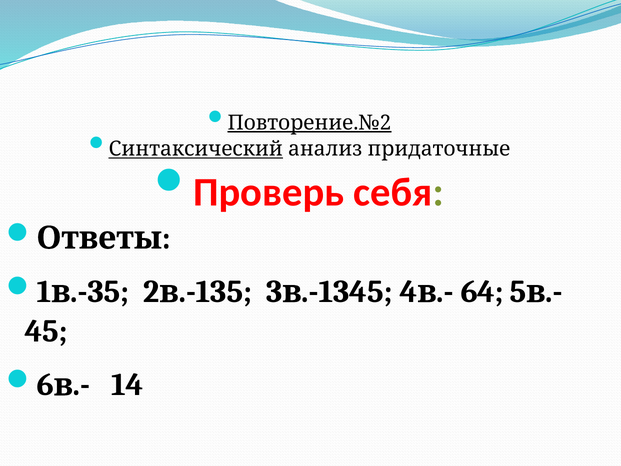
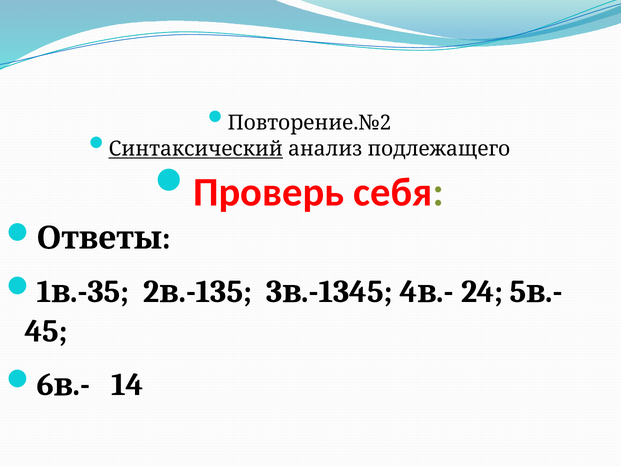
Повторение.№2 underline: present -> none
придаточные: придаточные -> подлежащего
64: 64 -> 24
